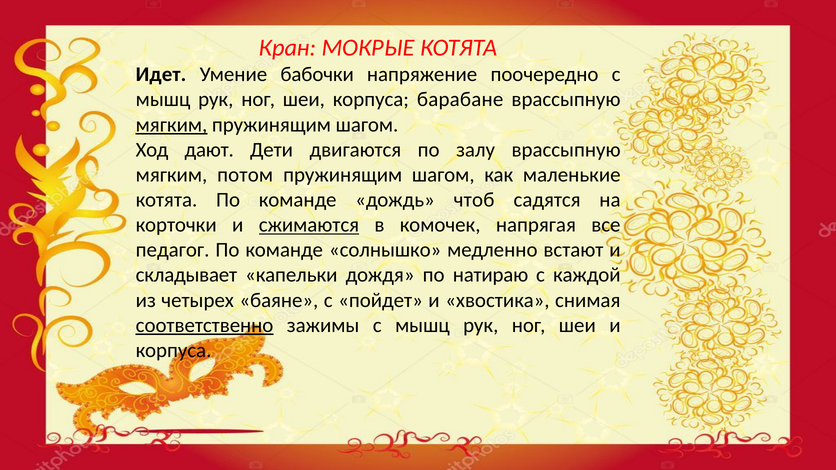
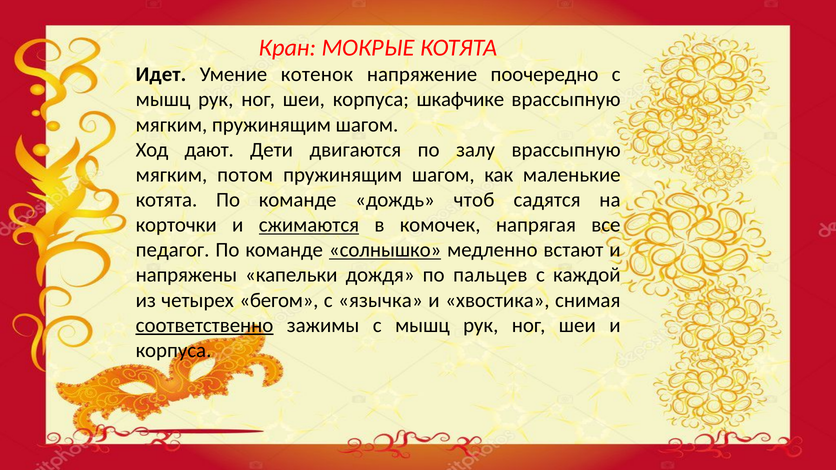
бабочки: бабочки -> котенок
барабане: барабане -> шкафчике
мягким at (172, 125) underline: present -> none
солнышко underline: none -> present
складывает: складывает -> напряжены
натираю: натираю -> пальцев
баяне: баяне -> бегом
пойдет: пойдет -> язычка
